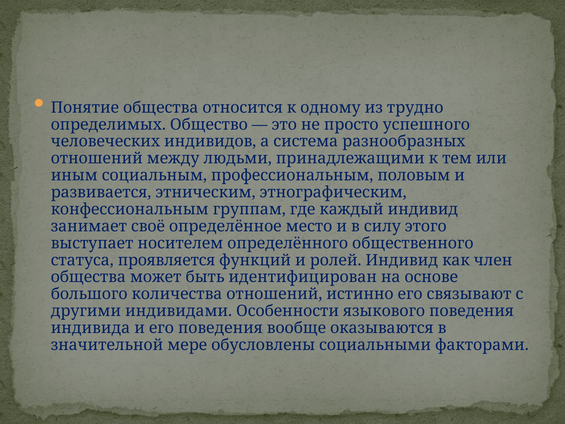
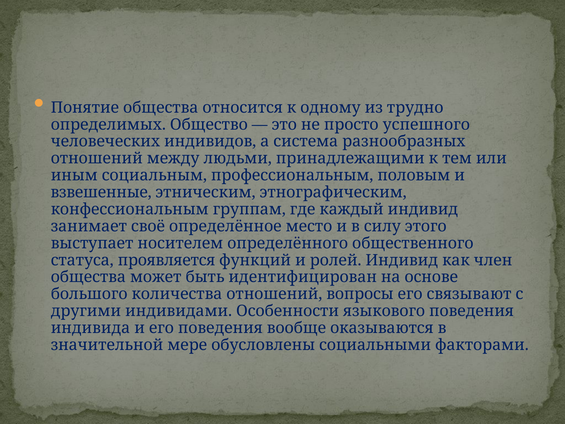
развивается: развивается -> взвешенные
истинно: истинно -> вопросы
